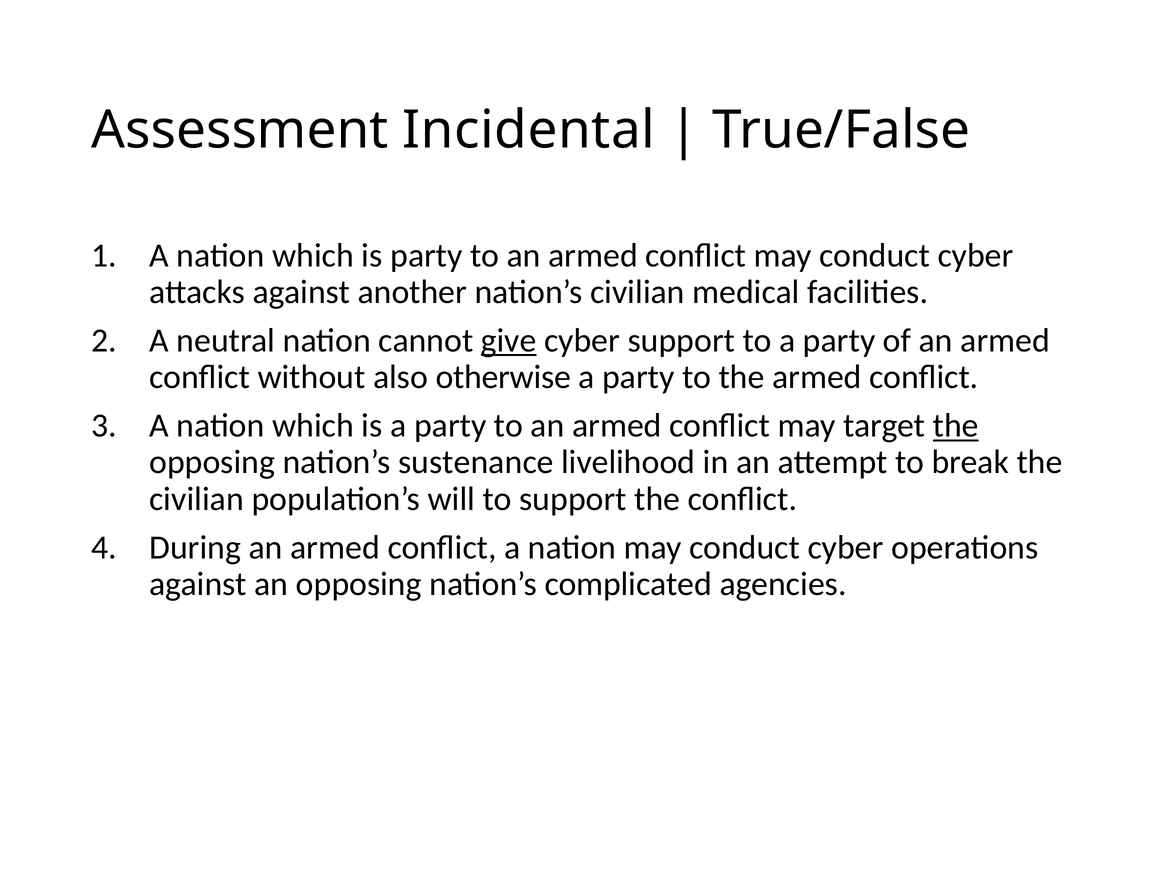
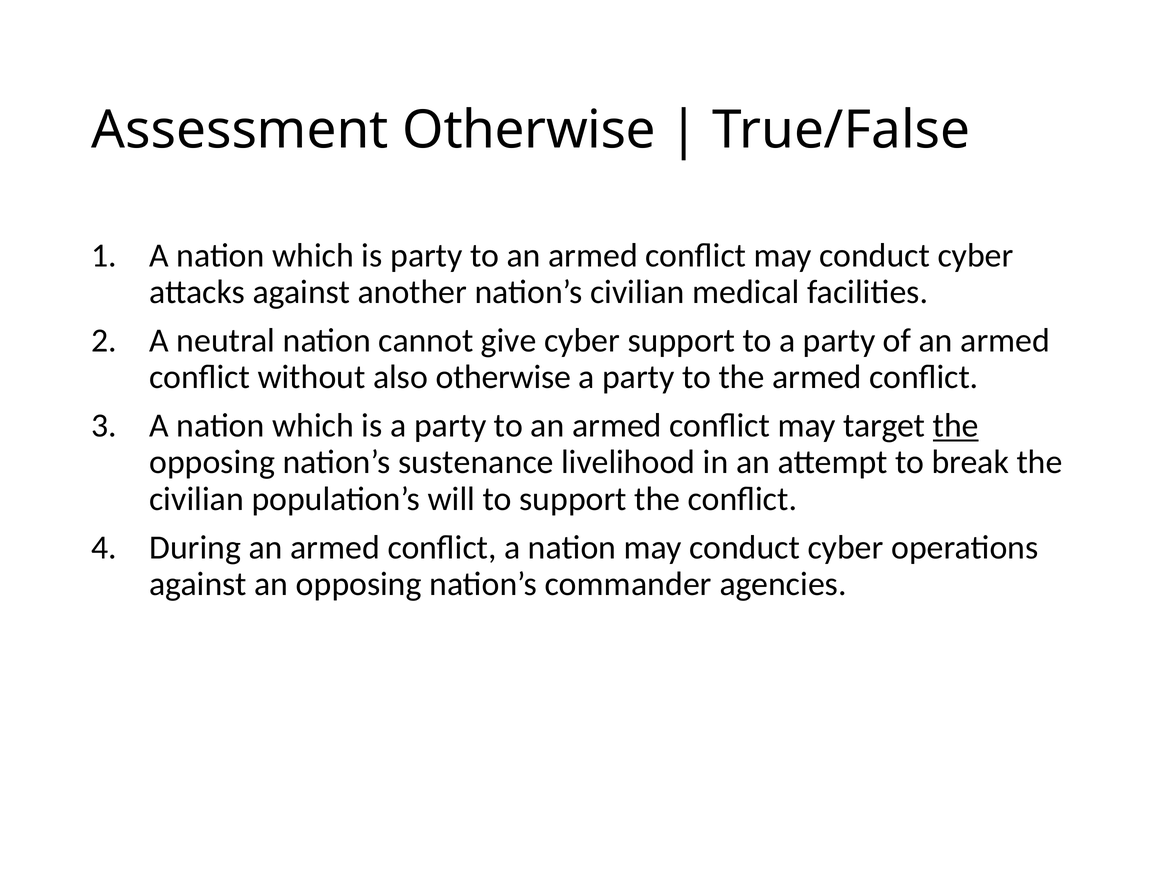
Assessment Incidental: Incidental -> Otherwise
give underline: present -> none
complicated: complicated -> commander
